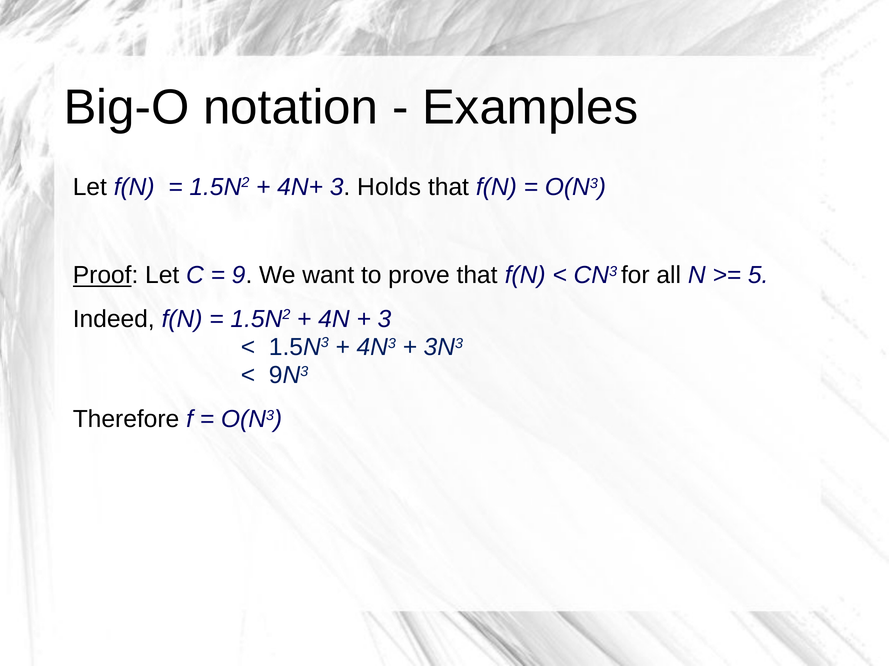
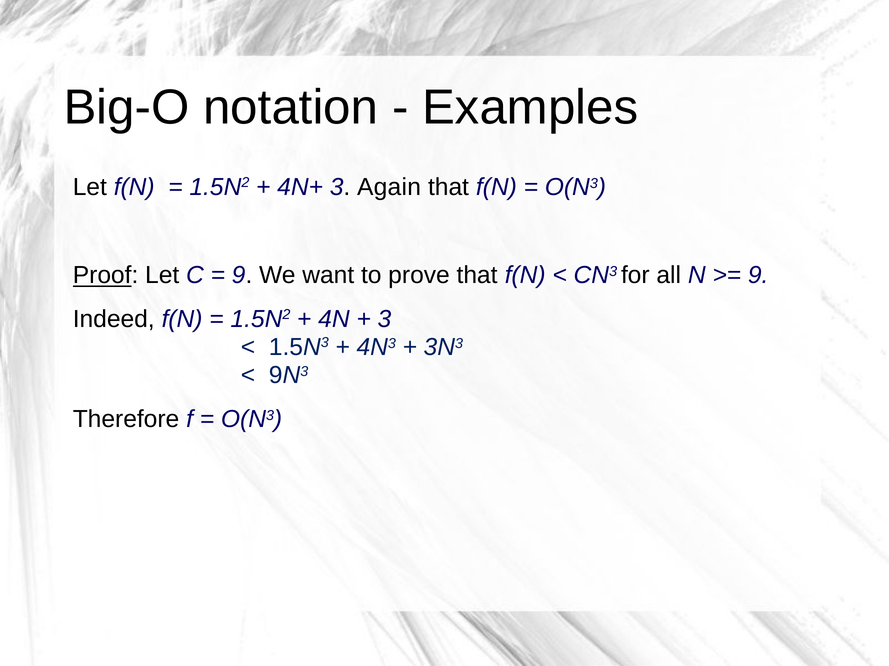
Holds: Holds -> Again
5 at (758, 276): 5 -> 9
